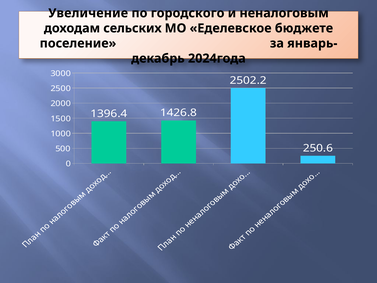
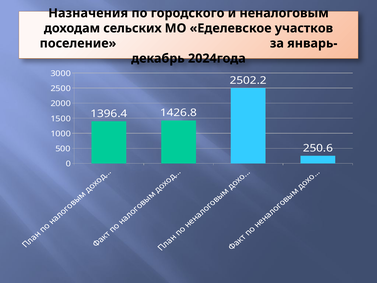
Увеличение: Увеличение -> Назначения
бюджете: бюджете -> участков
